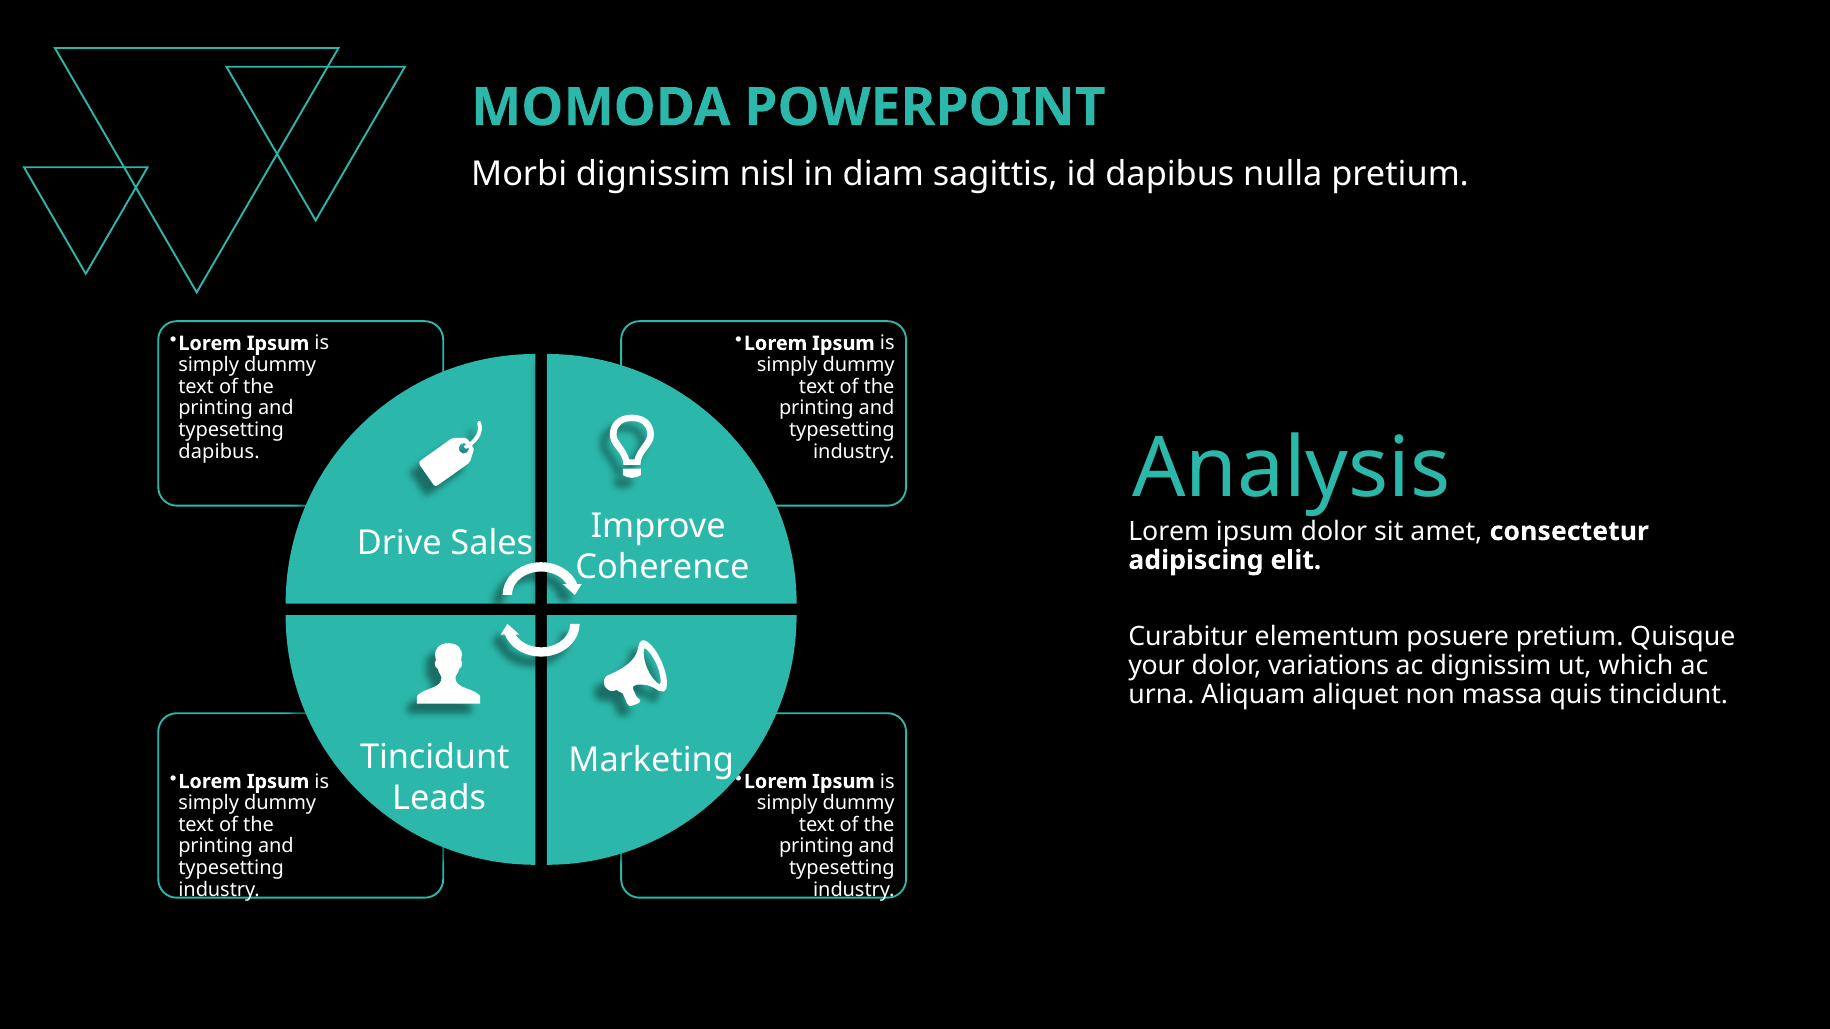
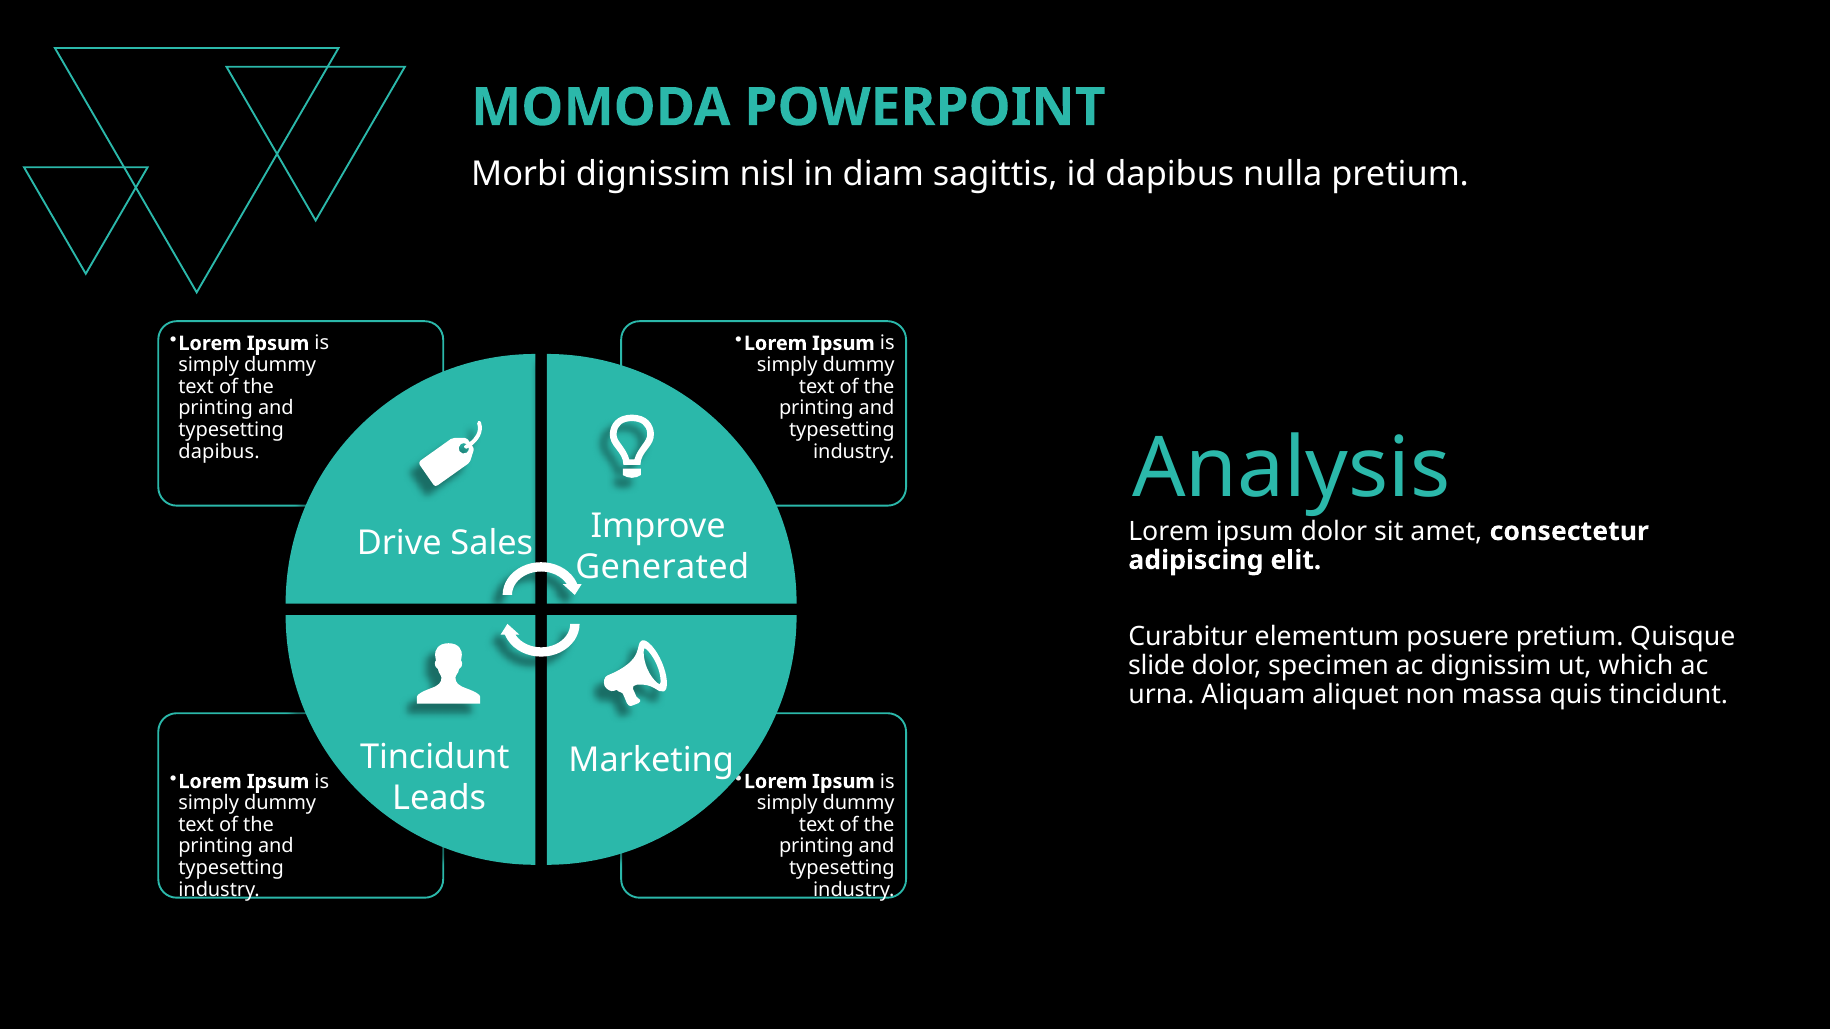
Coherence: Coherence -> Generated
your: your -> slide
variations: variations -> specimen
